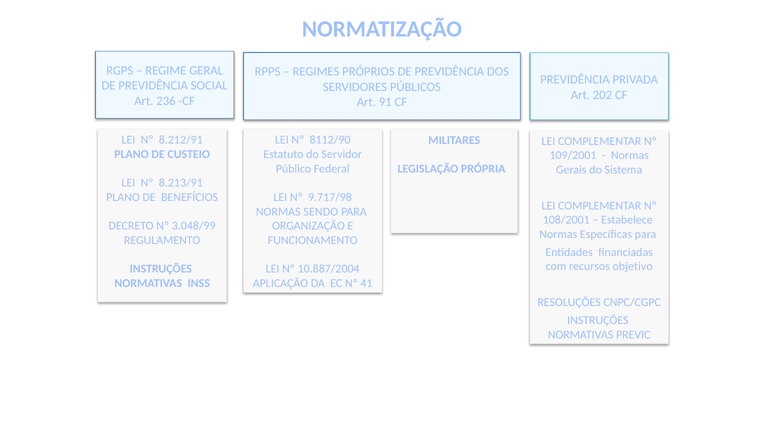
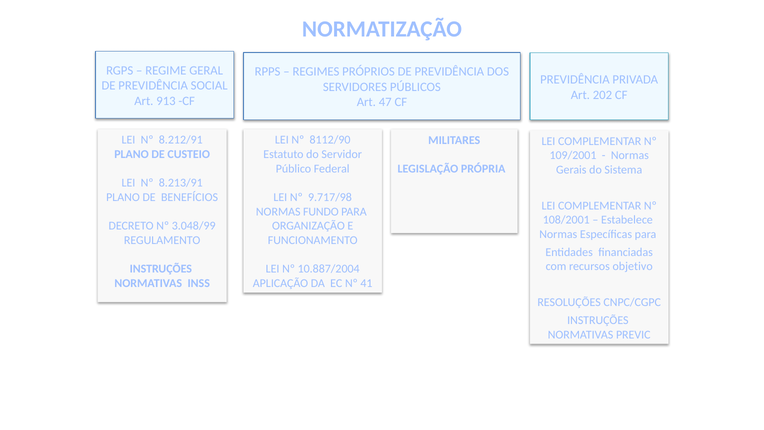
236: 236 -> 913
91: 91 -> 47
SENDO: SENDO -> FUNDO
